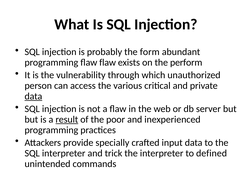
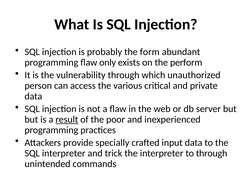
flaw flaw: flaw -> only
data at (33, 96) underline: present -> none
to defined: defined -> through
